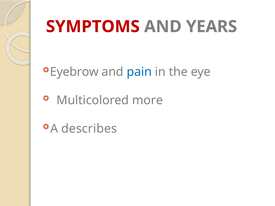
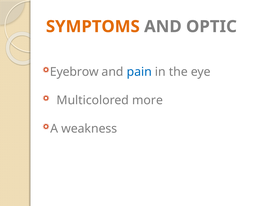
SYMPTOMS colour: red -> orange
YEARS: YEARS -> OPTIC
describes: describes -> weakness
